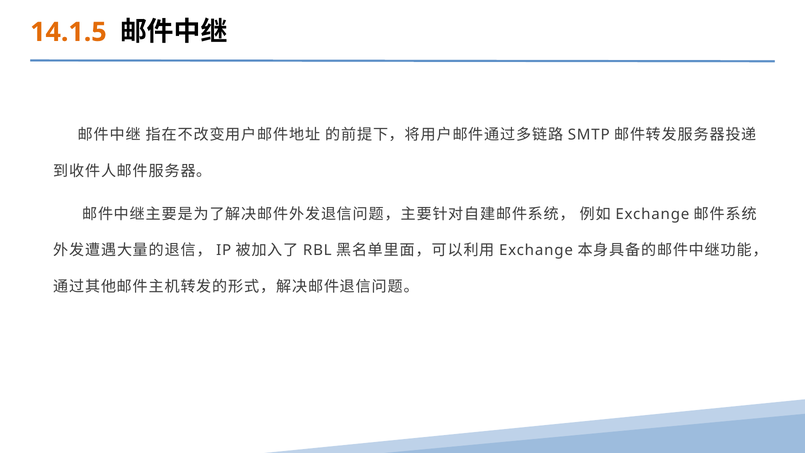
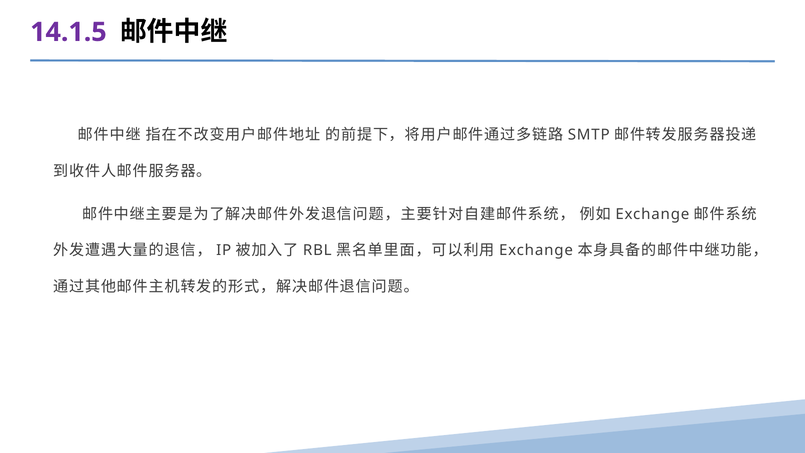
14.1.5 colour: orange -> purple
